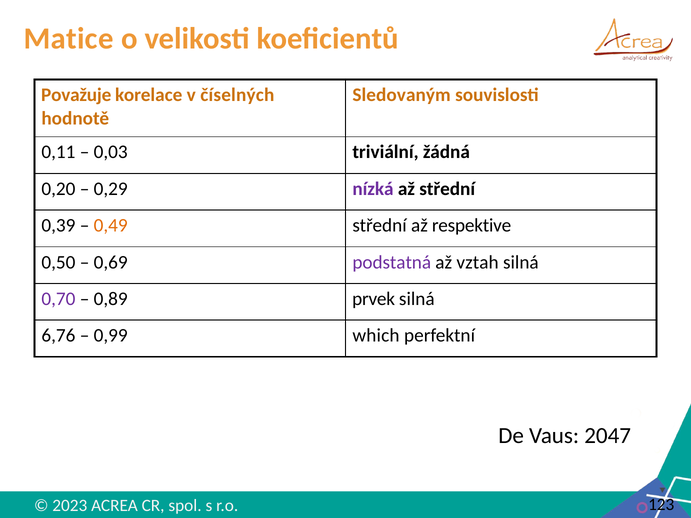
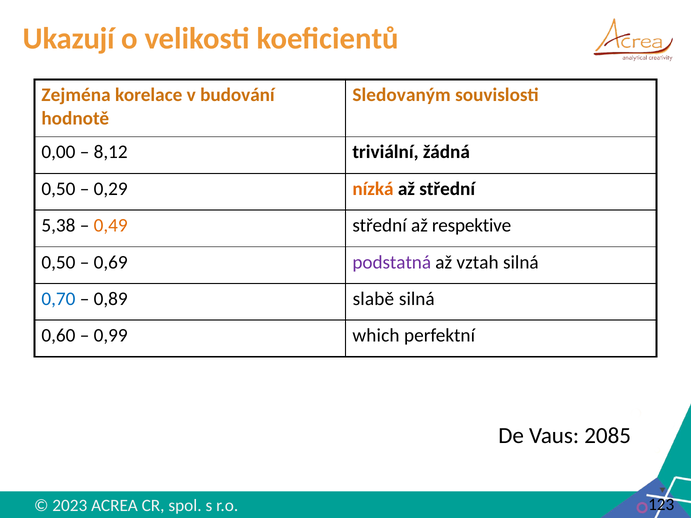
Matice: Matice -> Ukazují
Považuje: Považuje -> Zejména
číselných: číselných -> budování
0,11: 0,11 -> 0,00
0,03: 0,03 -> 8,12
0,20 at (58, 189): 0,20 -> 0,50
nízká colour: purple -> orange
0,39: 0,39 -> 5,38
0,70 colour: purple -> blue
prvek: prvek -> slabě
6,76: 6,76 -> 0,60
2047: 2047 -> 2085
